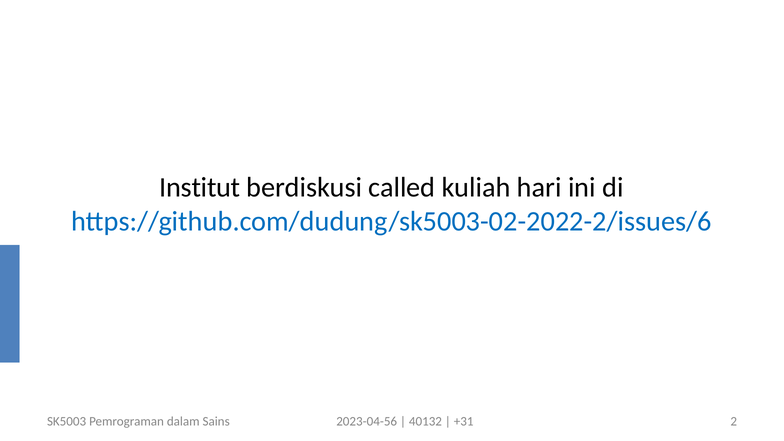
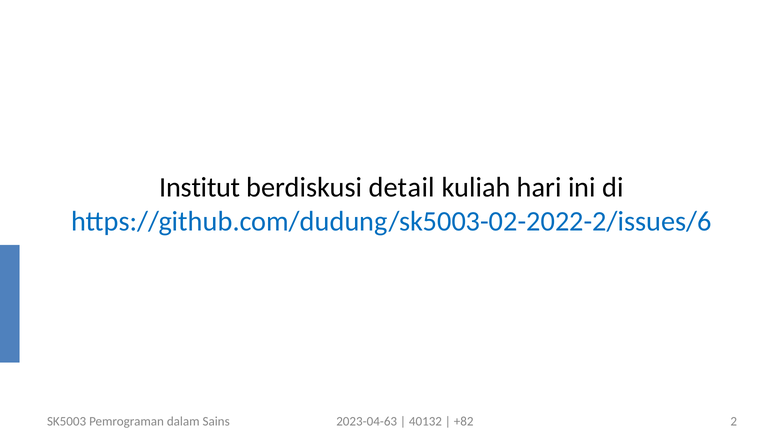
called: called -> detail
2023-04-56: 2023-04-56 -> 2023-04-63
+31: +31 -> +82
